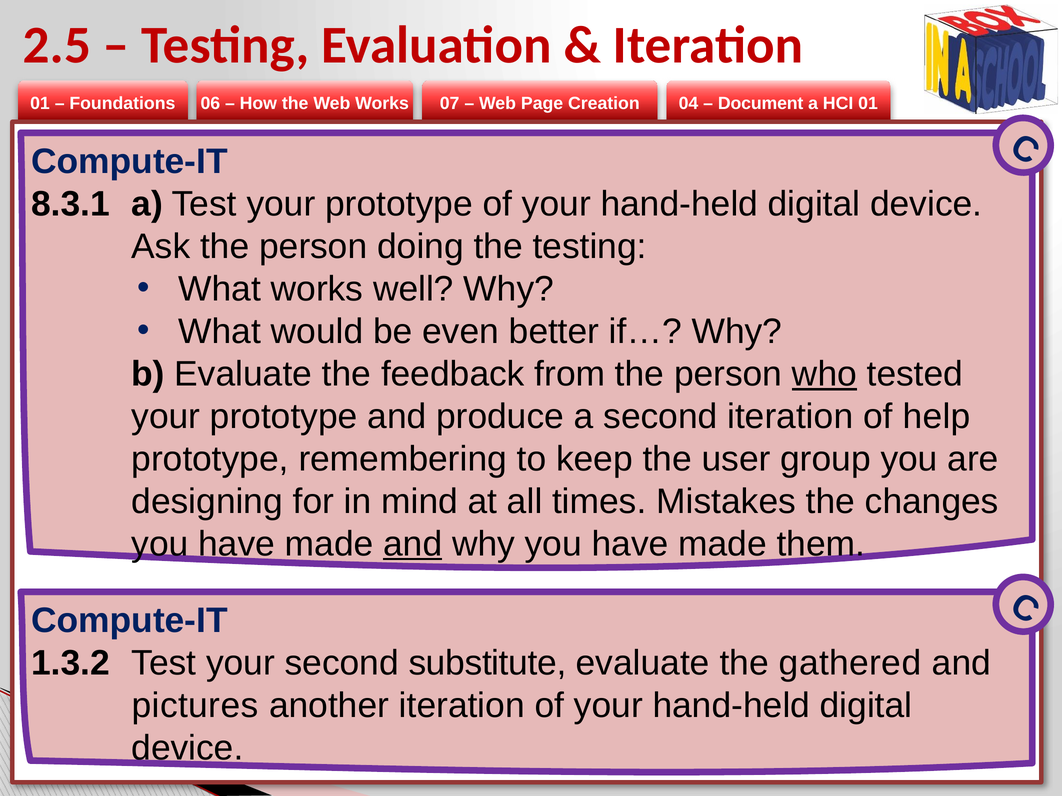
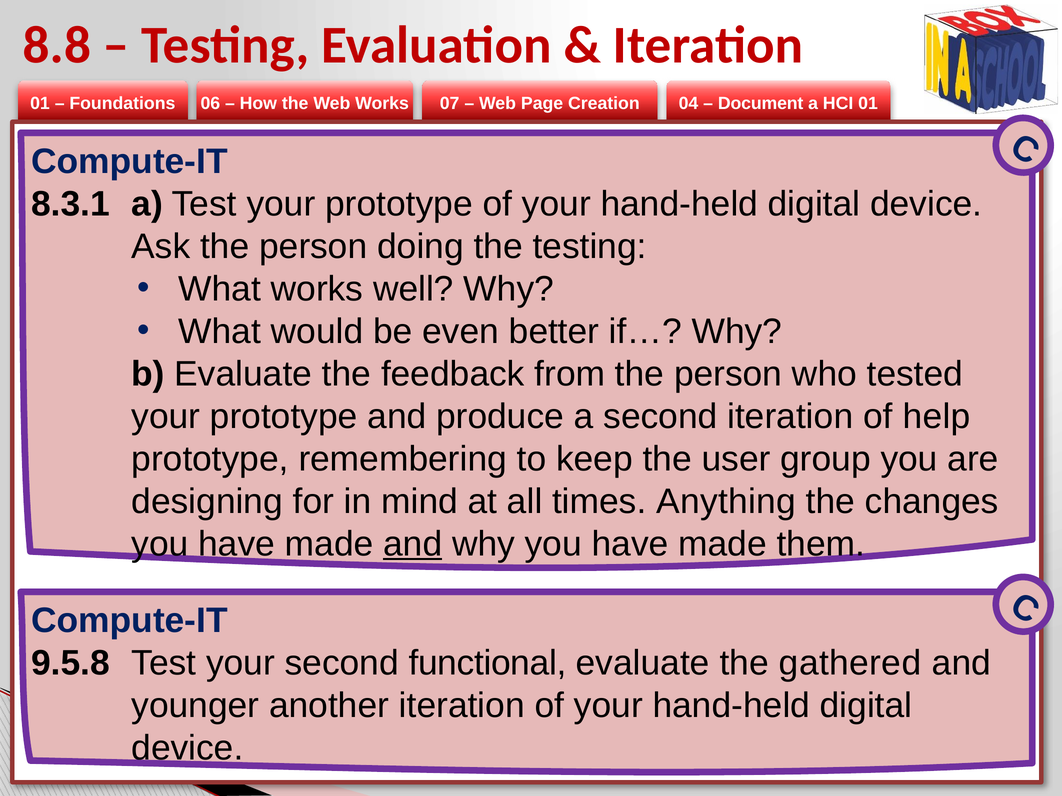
2.5: 2.5 -> 8.8
who underline: present -> none
Mistakes: Mistakes -> Anything
1.3.2: 1.3.2 -> 9.5.8
substitute: substitute -> functional
pictures: pictures -> younger
